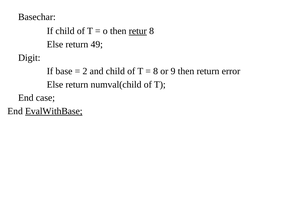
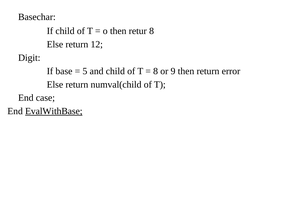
retur underline: present -> none
49: 49 -> 12
2: 2 -> 5
